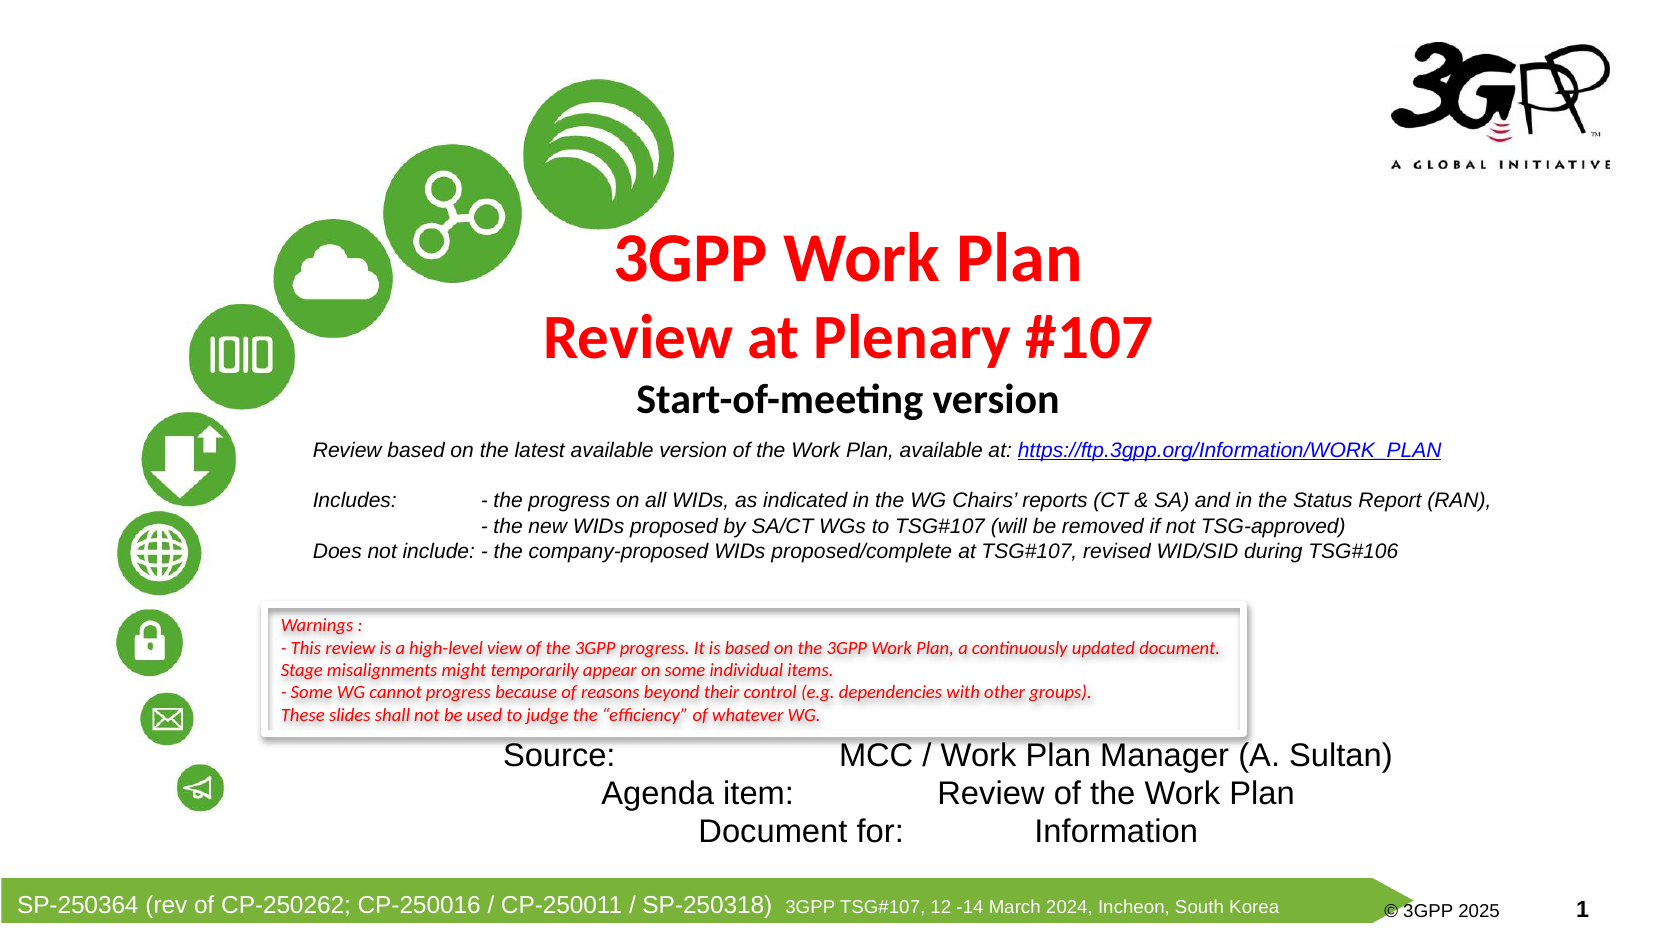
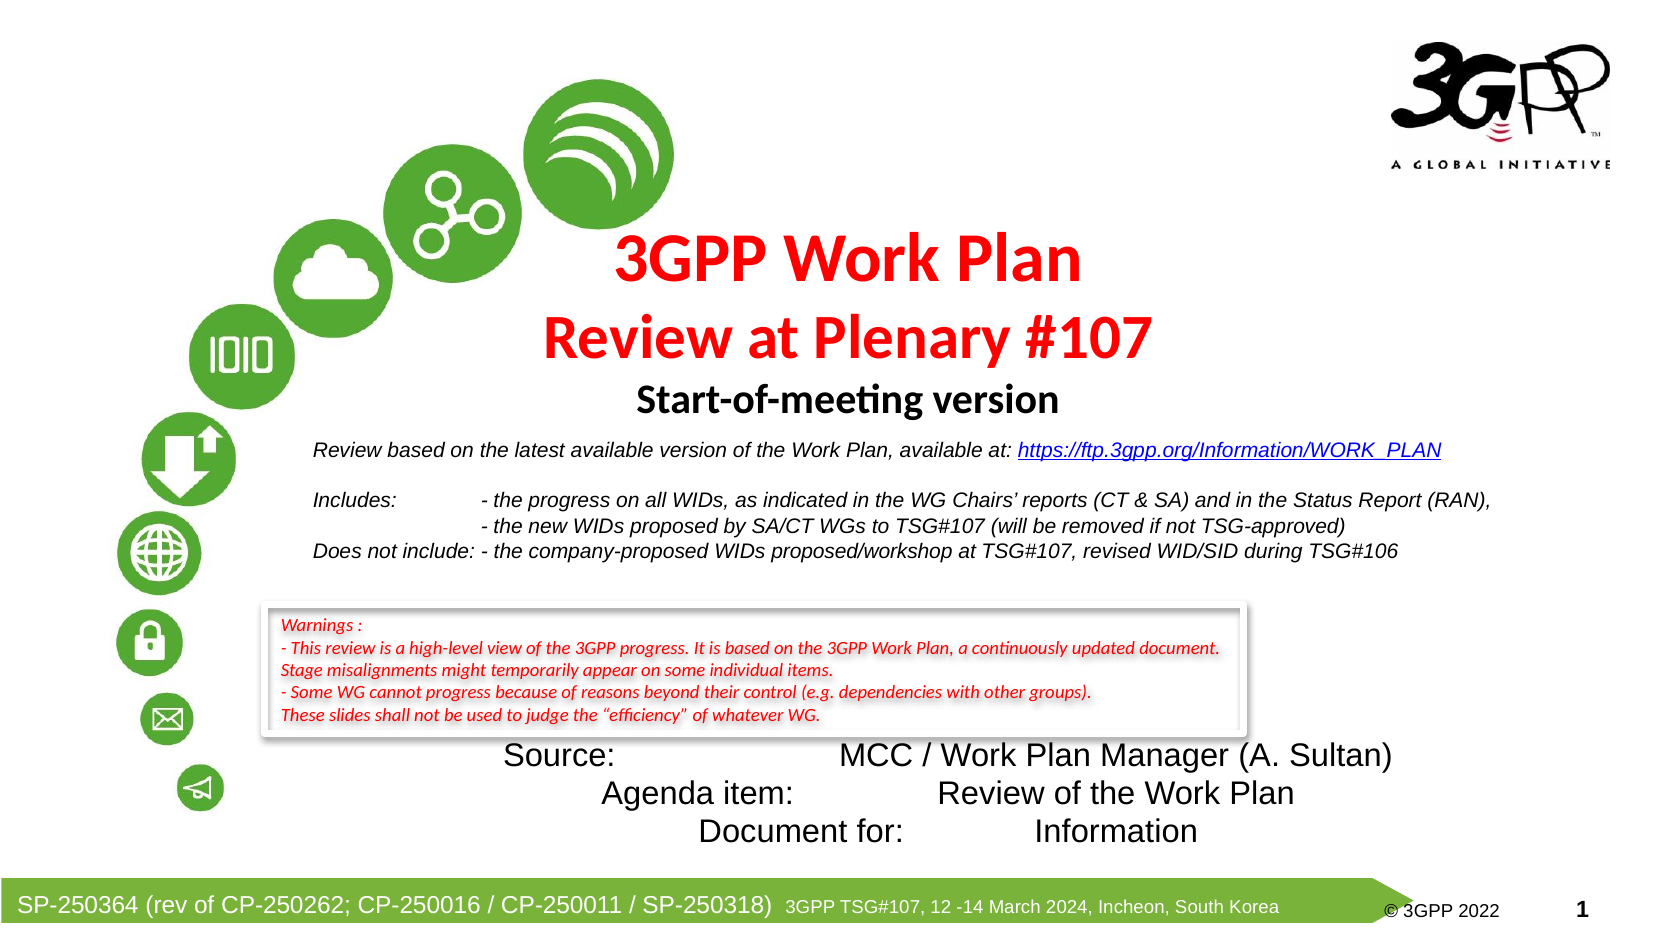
proposed/complete: proposed/complete -> proposed/workshop
2025: 2025 -> 2022
